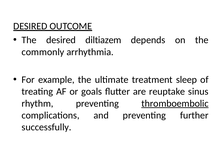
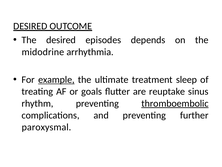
diltiazem: diltiazem -> episodes
commonly: commonly -> midodrine
example underline: none -> present
successfully: successfully -> paroxysmal
